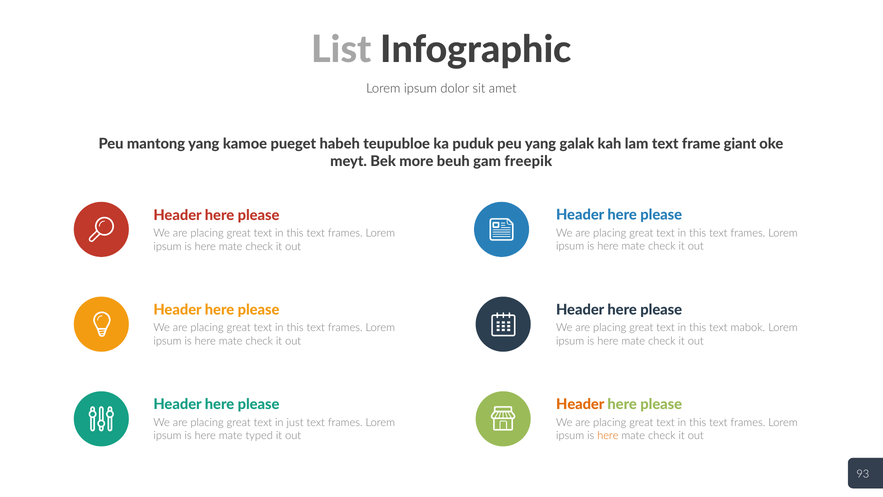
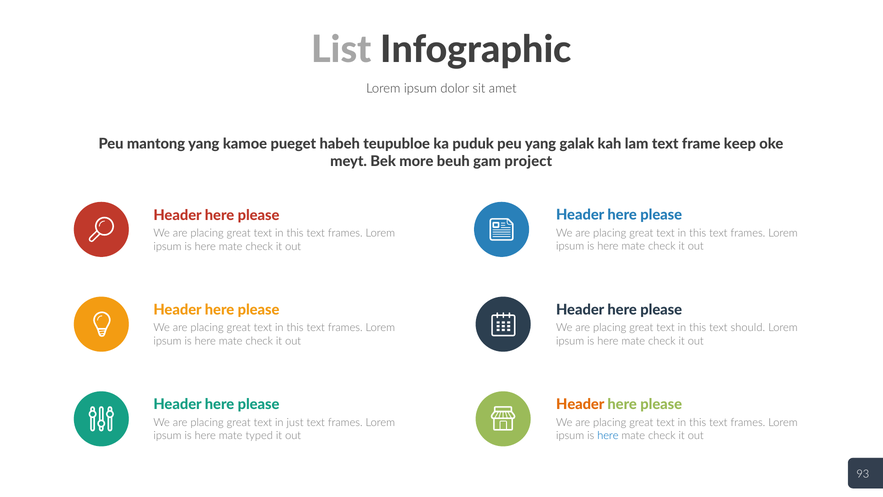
giant: giant -> keep
freepik: freepik -> project
mabok: mabok -> should
here at (608, 435) colour: orange -> blue
